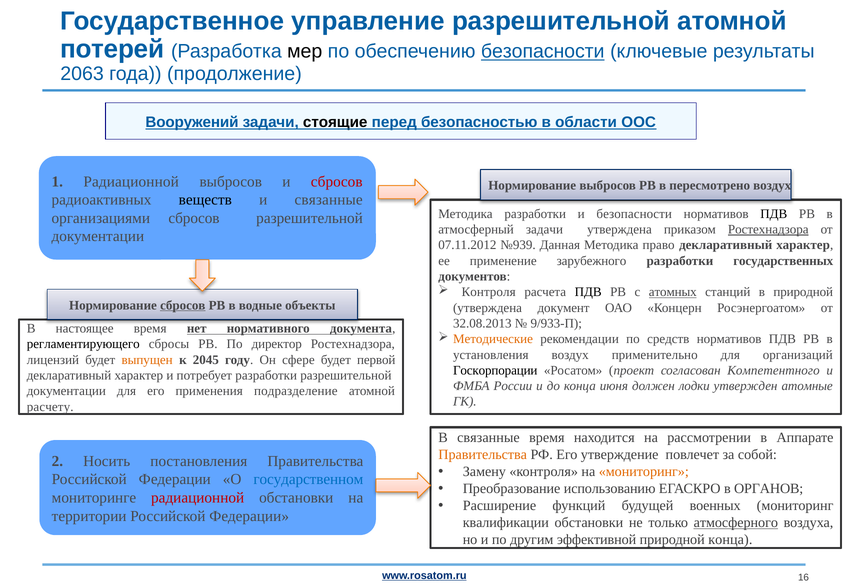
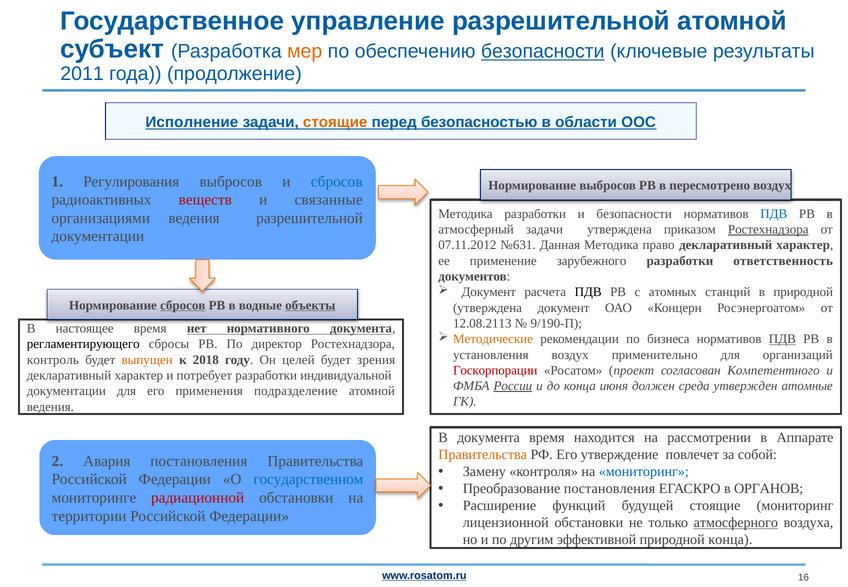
потерей: потерей -> субъект
мер colour: black -> orange
2063: 2063 -> 2011
Вооружений: Вооружений -> Исполнение
стоящие at (335, 122) colour: black -> orange
1 Радиационной: Радиационной -> Регулирования
сбросов at (337, 182) colour: red -> blue
веществ colour: black -> red
ПДВ at (774, 214) colour: black -> blue
организациями сбросов: сбросов -> ведения
№939: №939 -> №631
государственных: государственных -> ответственность
Контроля at (489, 292): Контроля -> Документ
атомных underline: present -> none
объекты underline: none -> present
32.08.2013: 32.08.2013 -> 12.08.2113
9/933-П: 9/933-П -> 9/190-П
средств: средств -> бизнеса
ПДВ at (782, 339) underline: none -> present
лицензий: лицензий -> контроль
2045: 2045 -> 2018
сфере: сфере -> целей
первой: первой -> зрения
Госкорпорации colour: black -> red
разработки разрешительной: разрешительной -> индивидуальной
России underline: none -> present
лодки: лодки -> среда
расчету at (50, 407): расчету -> ведения
В связанные: связанные -> документа
Носить: Носить -> Авария
мониторинг at (644, 472) colour: orange -> blue
Преобразование использованию: использованию -> постановления
будущей военных: военных -> стоящие
квалификации: квалификации -> лицензионной
